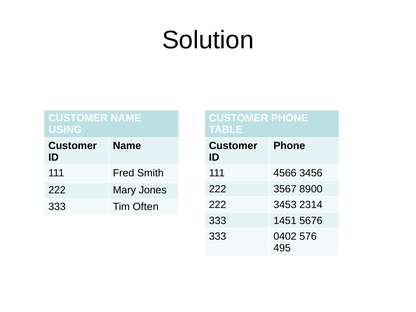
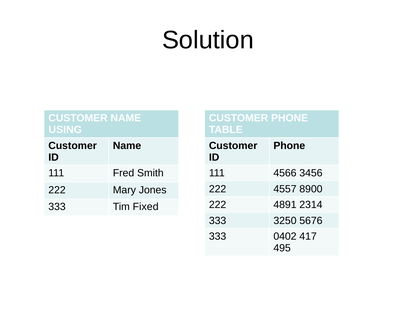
3567: 3567 -> 4557
3453: 3453 -> 4891
Often: Often -> Fixed
1451: 1451 -> 3250
576: 576 -> 417
